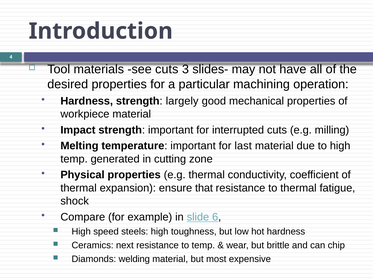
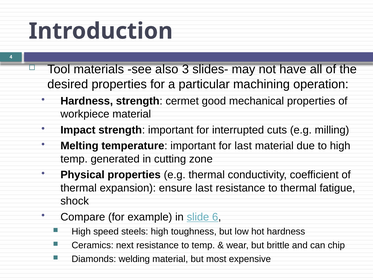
see cuts: cuts -> also
largely: largely -> cermet
ensure that: that -> last
